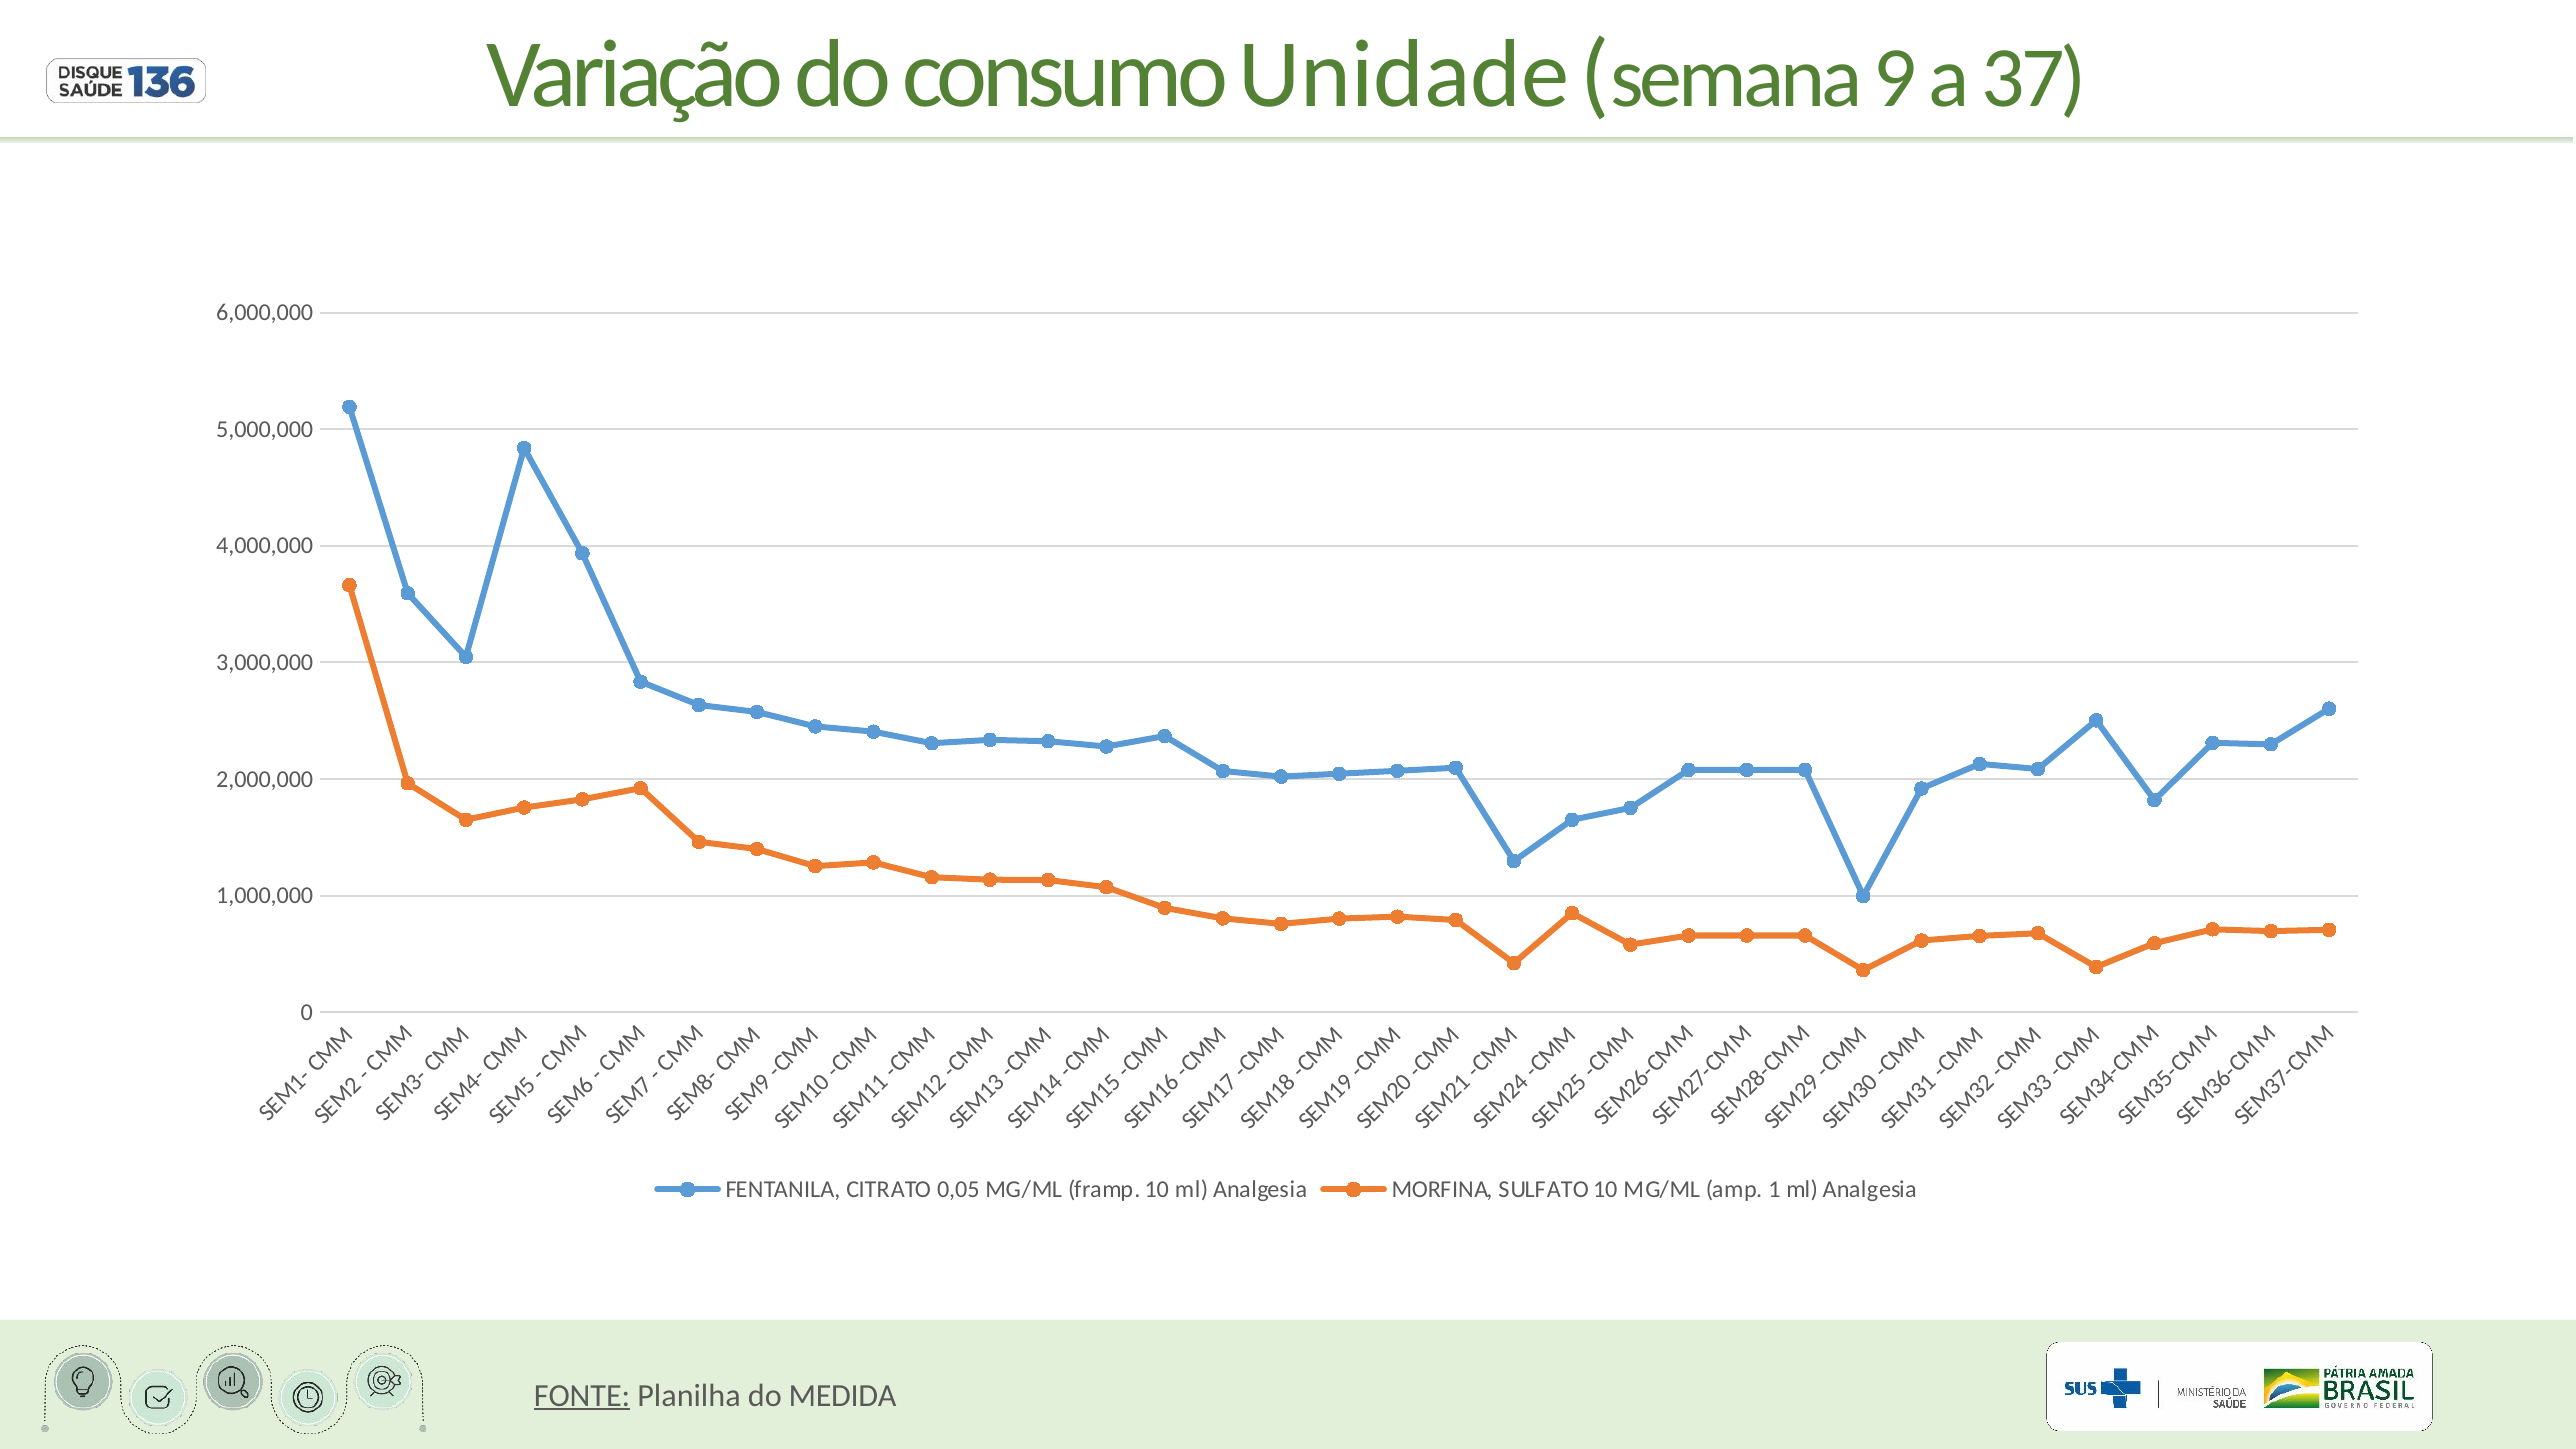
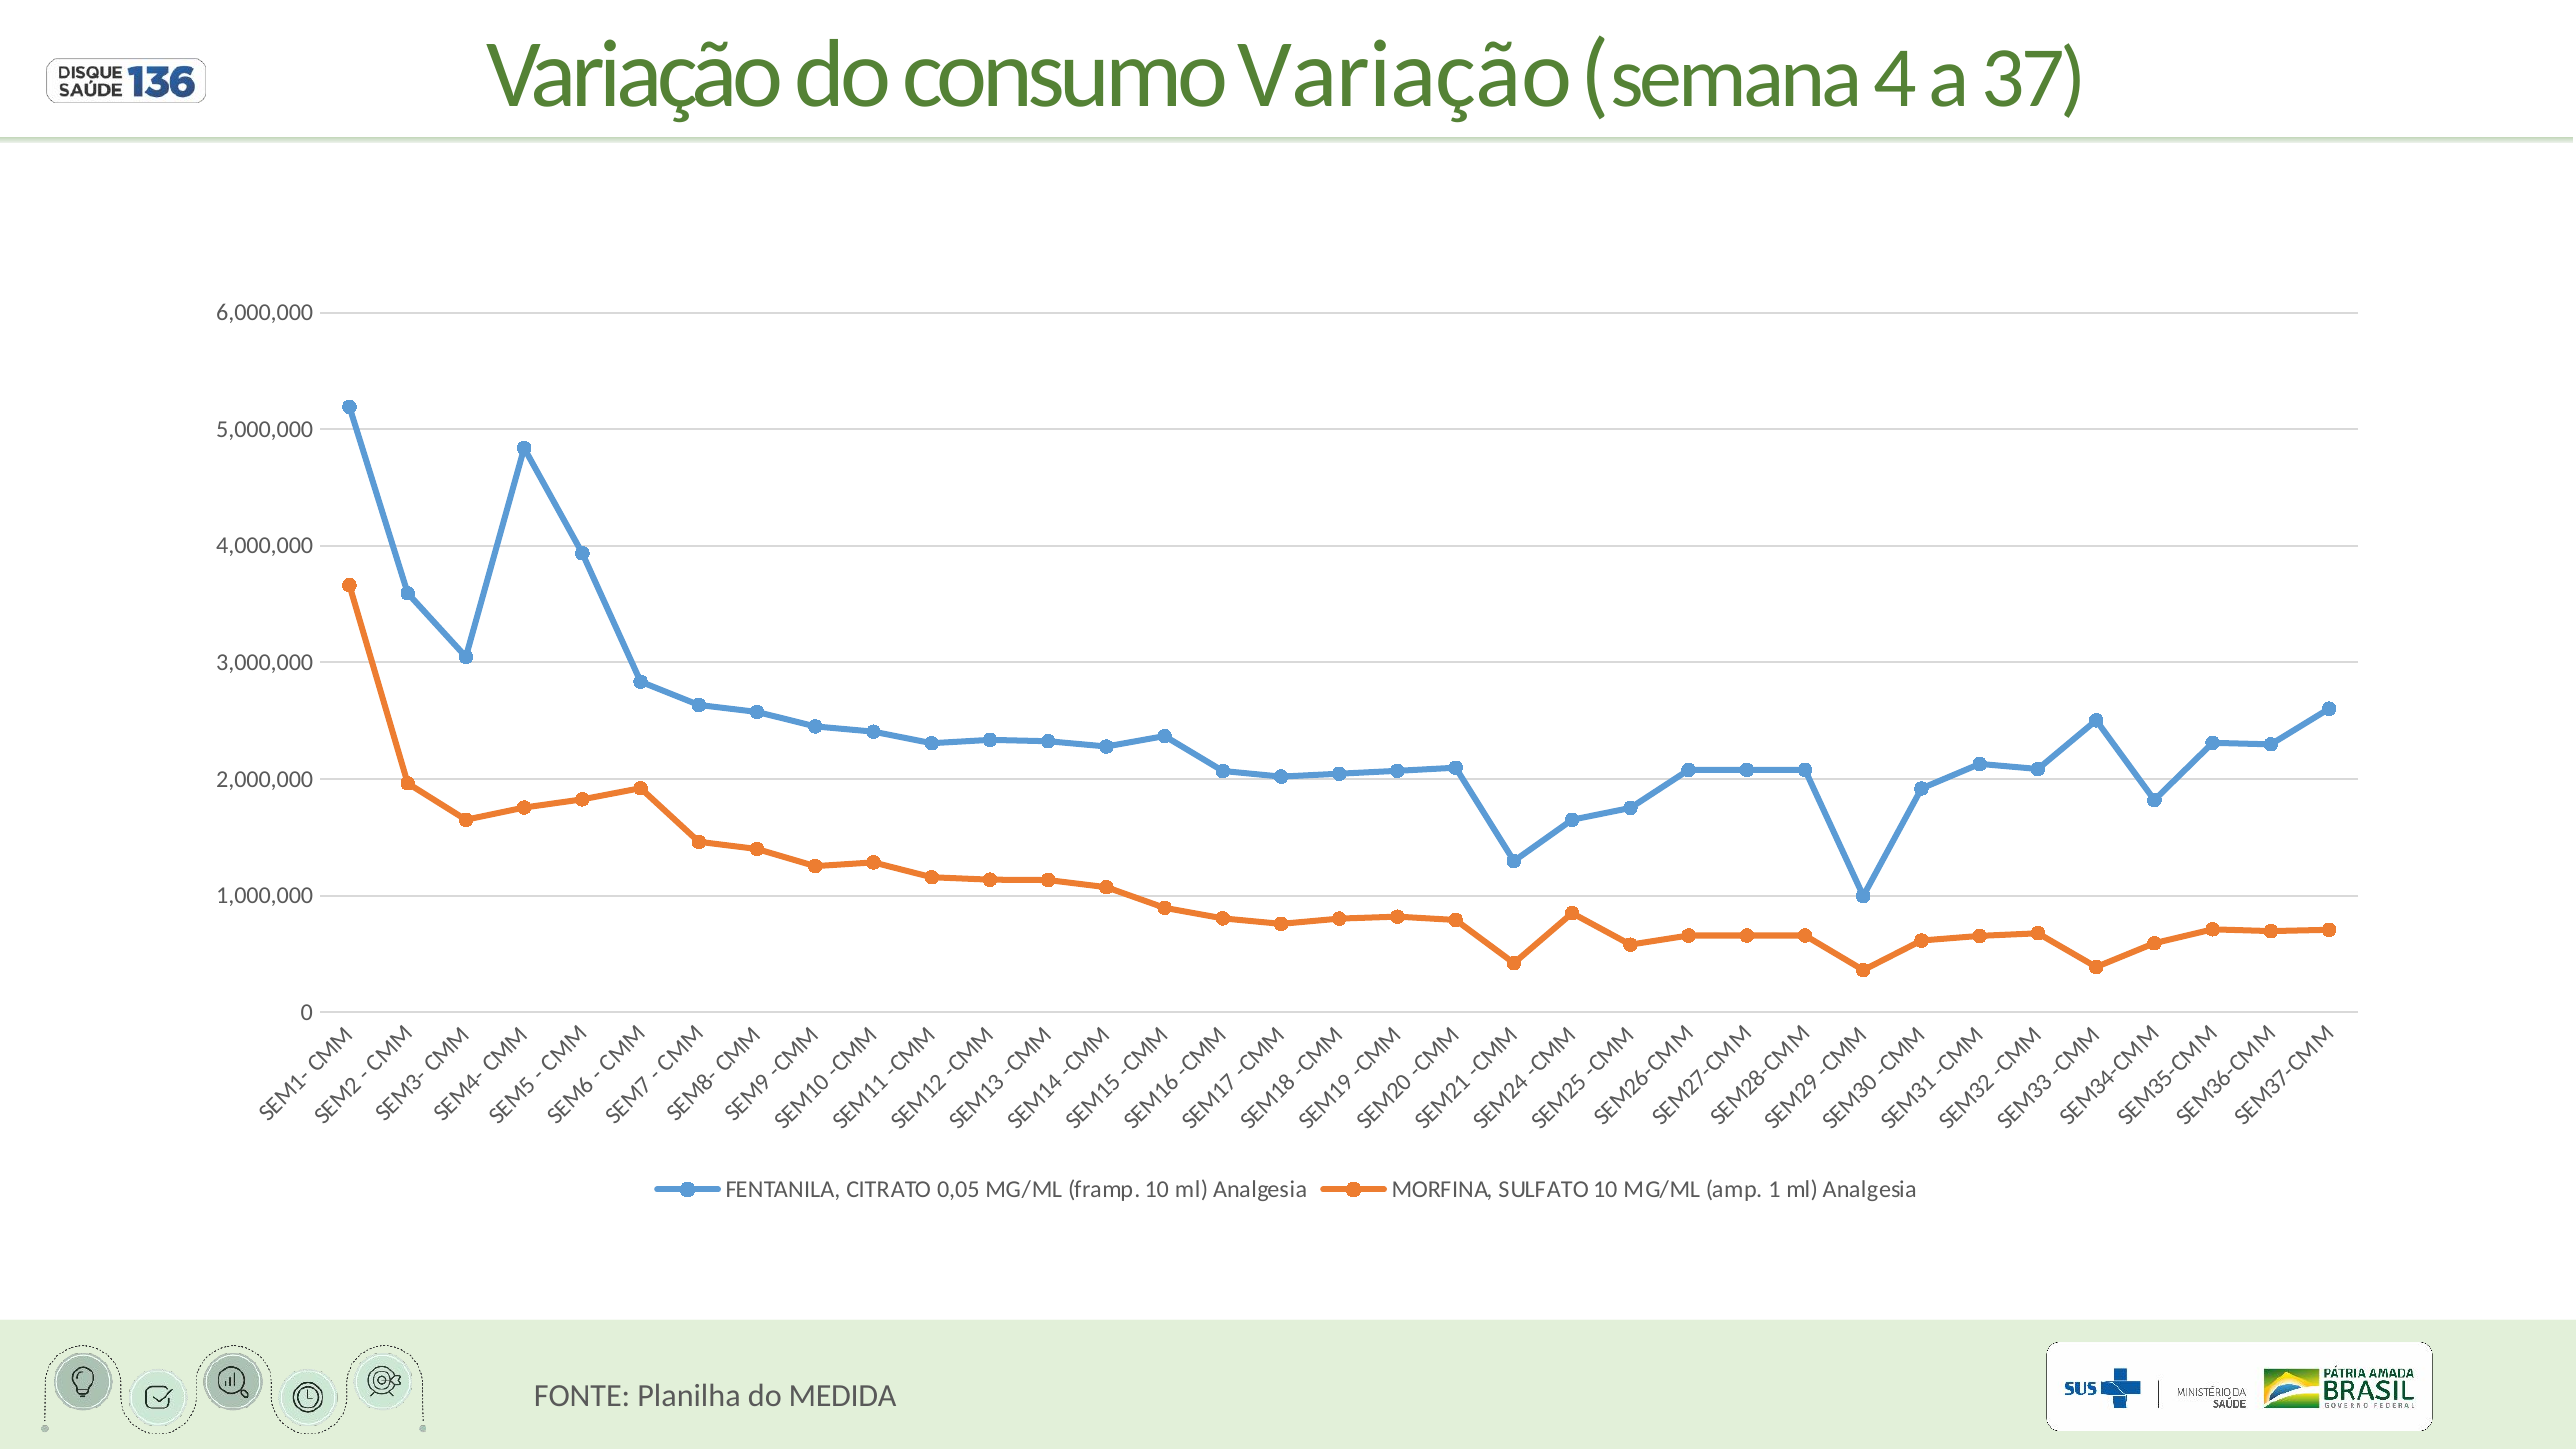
consumo Unidade: Unidade -> Variação
semana 9: 9 -> 4
FONTE underline: present -> none
